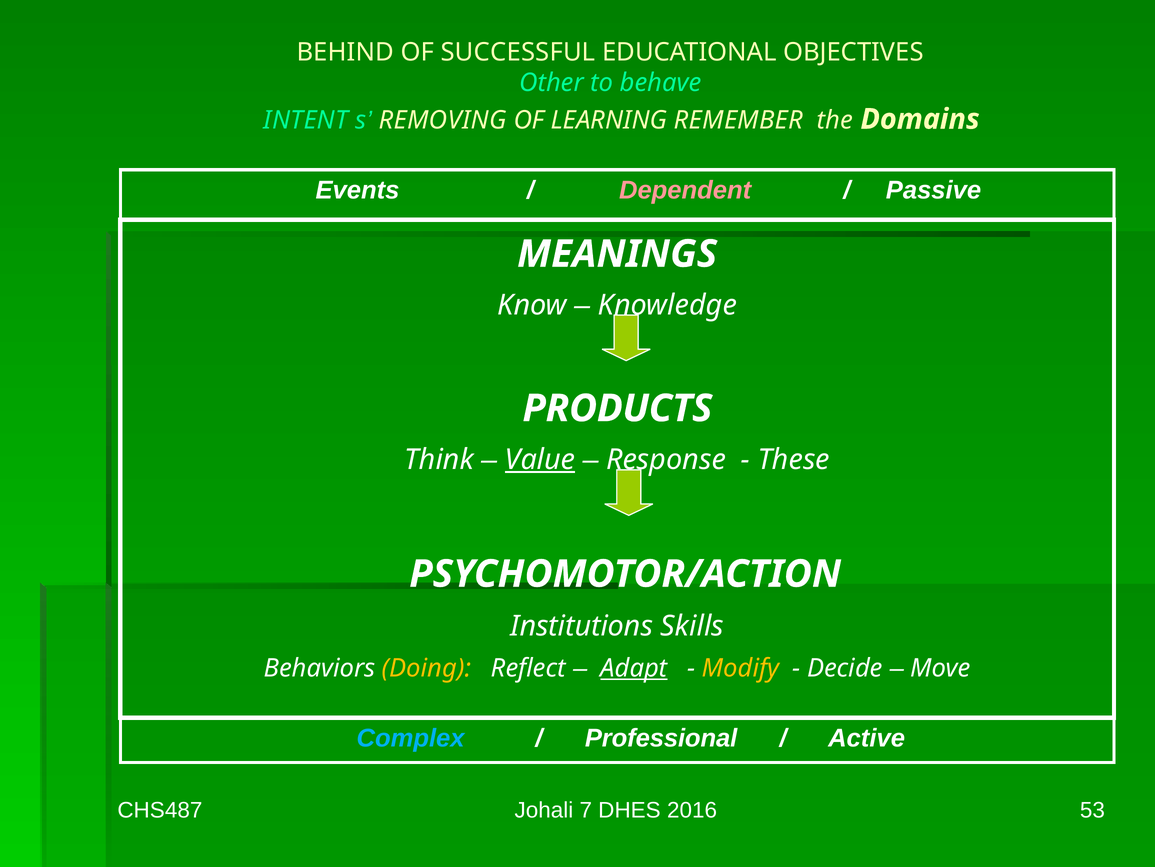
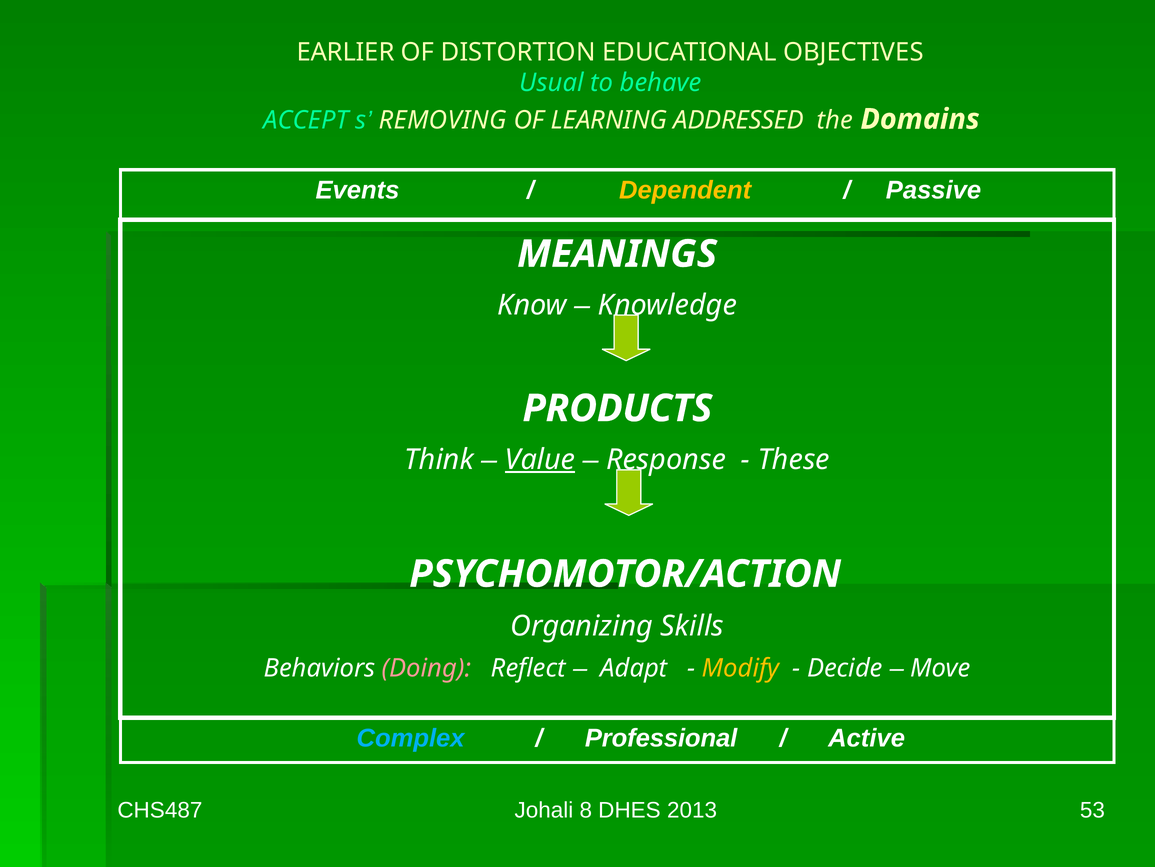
BEHIND: BEHIND -> EARLIER
SUCCESSFUL: SUCCESSFUL -> DISTORTION
Other: Other -> Usual
INTENT: INTENT -> ACCEPT
REMEMBER: REMEMBER -> ADDRESSED
Dependent colour: pink -> yellow
Institutions: Institutions -> Organizing
Doing colour: yellow -> pink
Adapt underline: present -> none
7: 7 -> 8
2016: 2016 -> 2013
